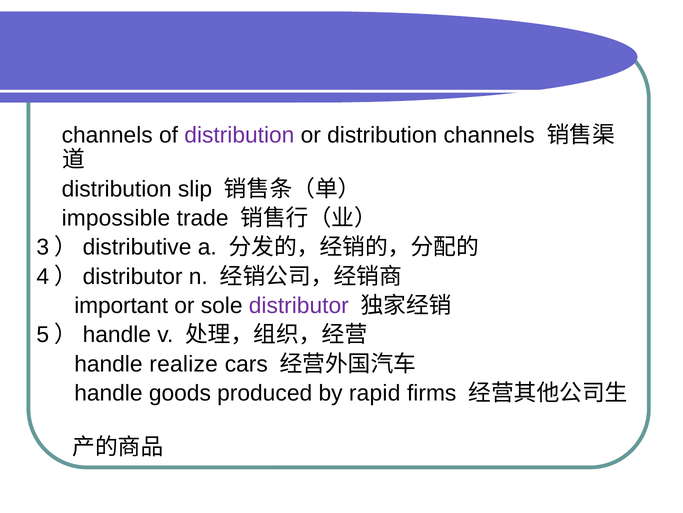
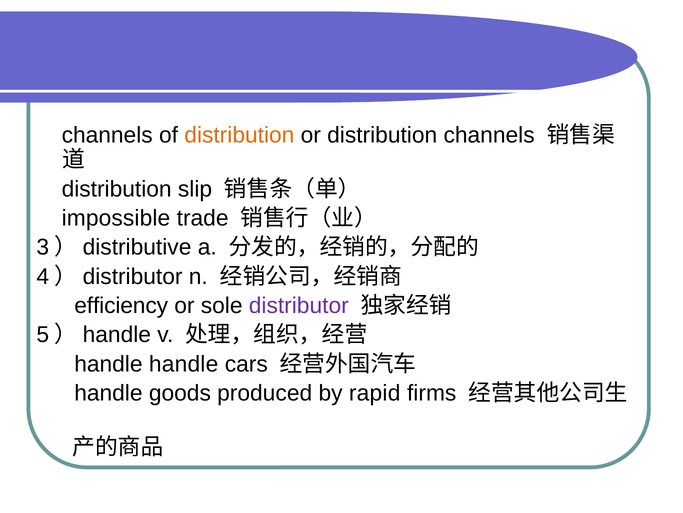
distribution at (239, 135) colour: purple -> orange
important: important -> efficiency
handle realize: realize -> handle
